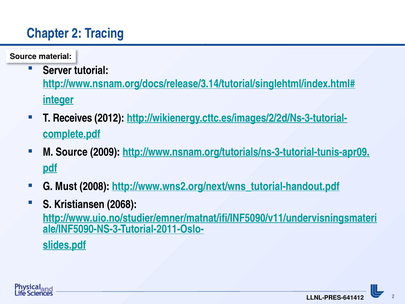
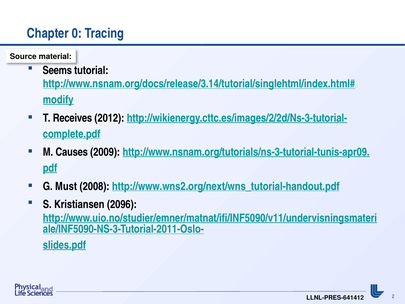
Chapter 2: 2 -> 0
Server: Server -> Seems
integer: integer -> modify
M Source: Source -> Causes
2068: 2068 -> 2096
